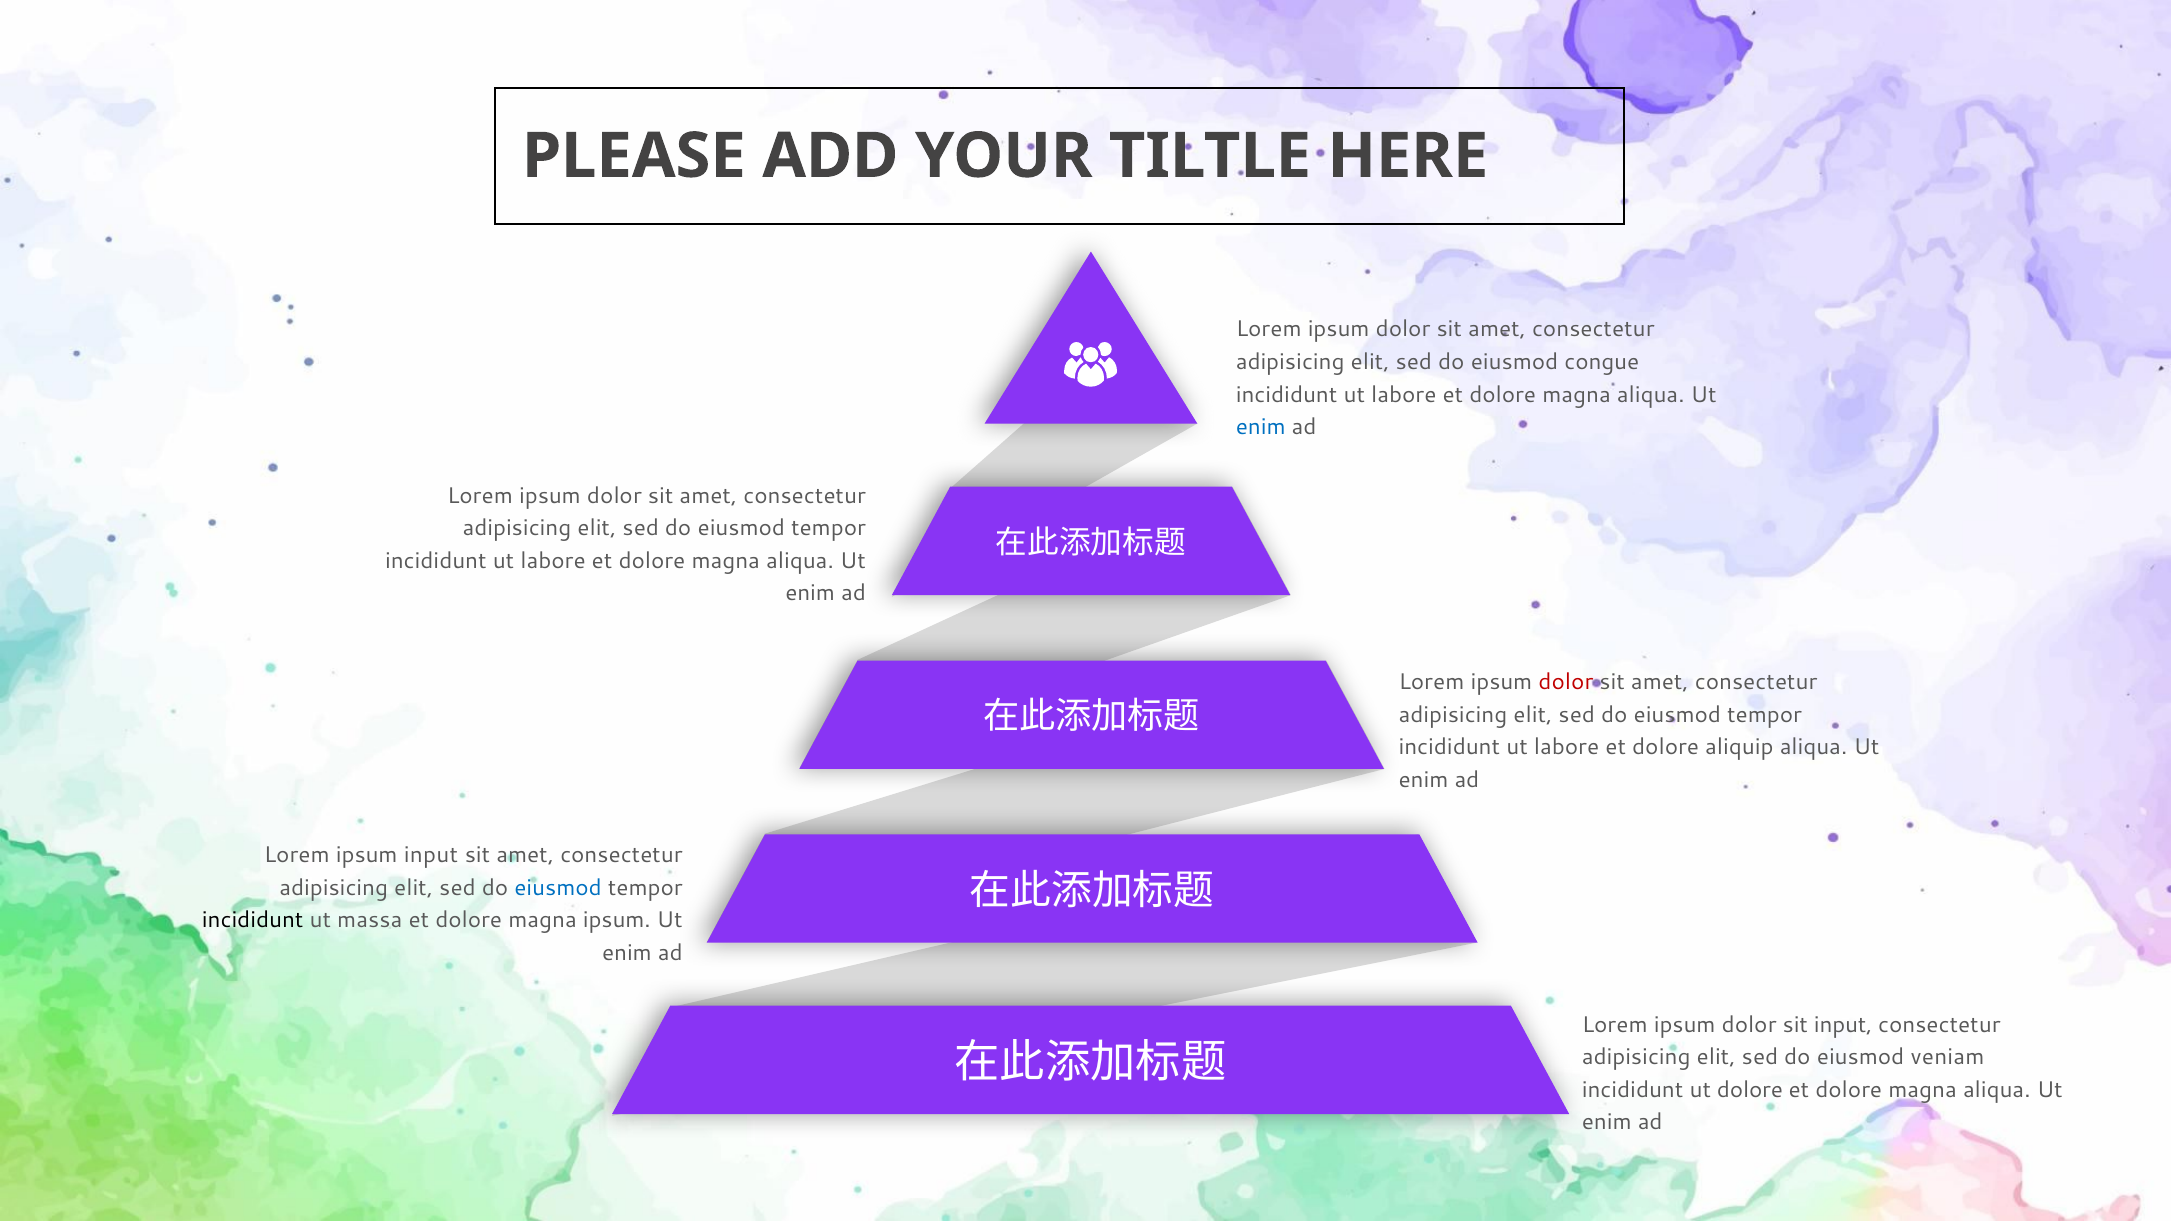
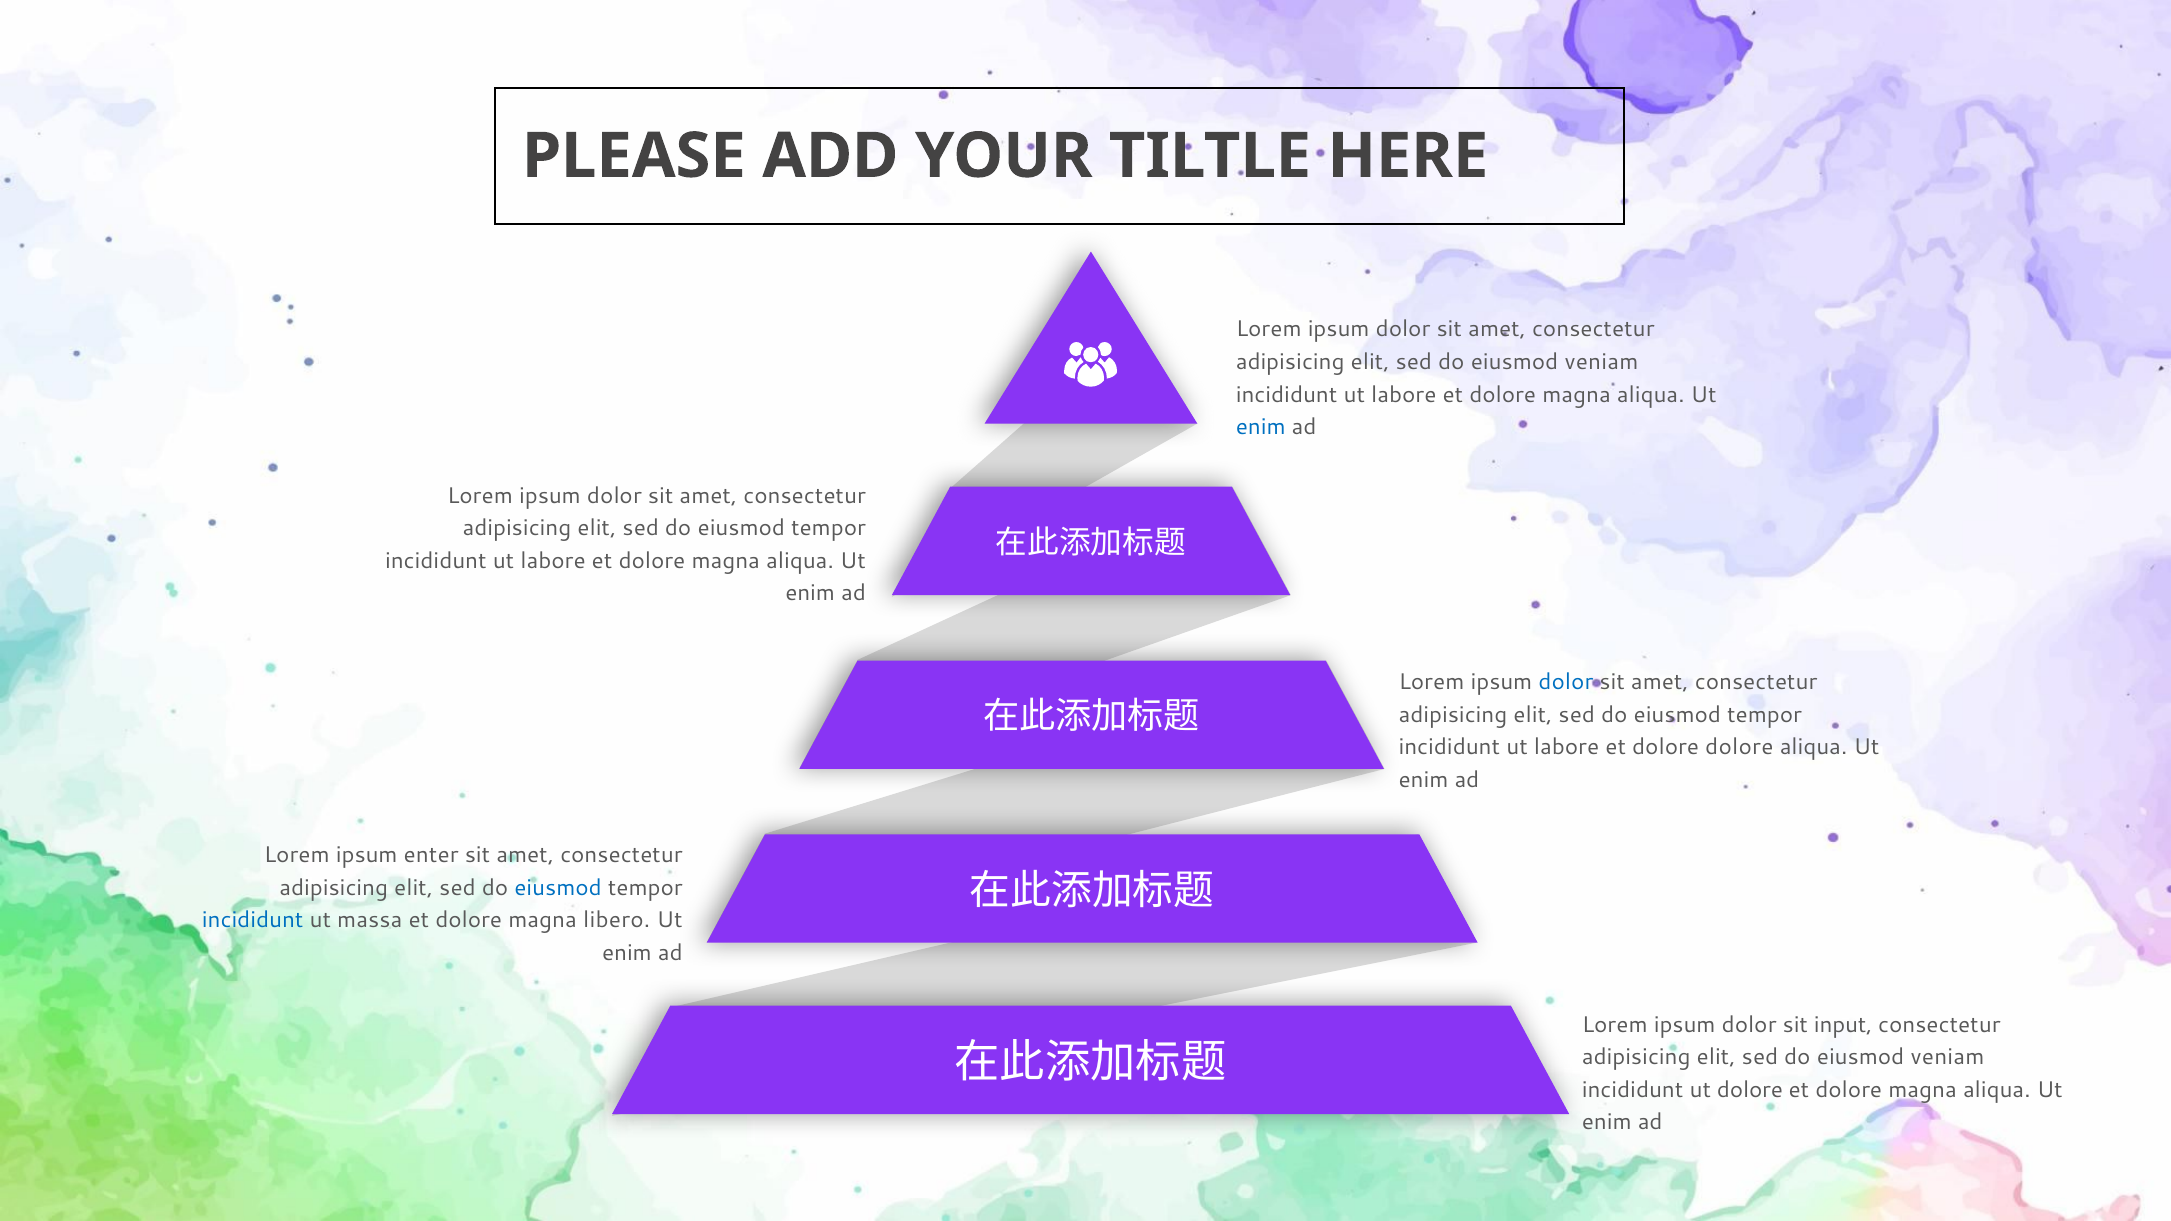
congue at (1602, 362): congue -> veniam
dolor at (1566, 682) colour: red -> blue
dolore aliquip: aliquip -> dolore
ipsum input: input -> enter
incididunt at (253, 920) colour: black -> blue
magna ipsum: ipsum -> libero
